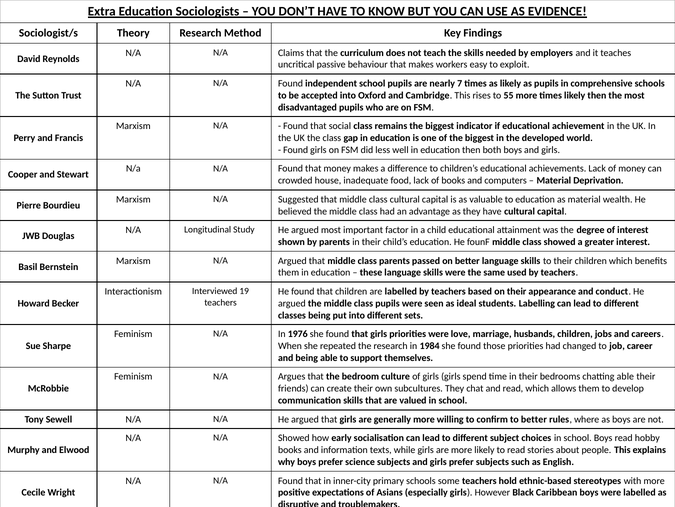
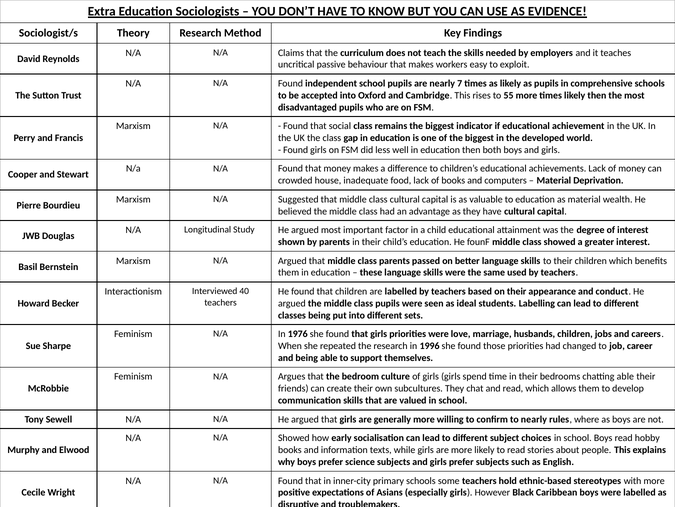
19: 19 -> 40
1984: 1984 -> 1996
to better: better -> nearly
